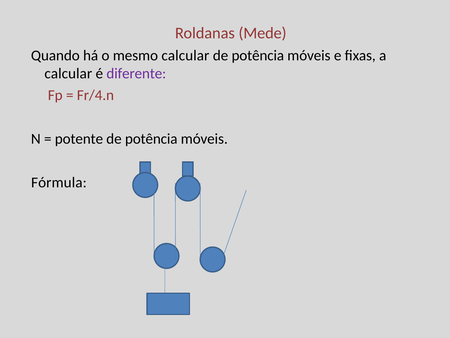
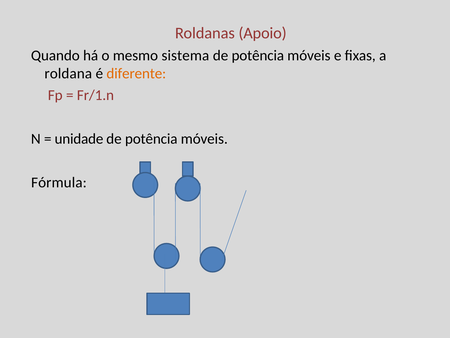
Mede: Mede -> Apoio
mesmo calcular: calcular -> sistema
calcular at (68, 73): calcular -> roldana
diferente colour: purple -> orange
Fr/4.n: Fr/4.n -> Fr/1.n
potente: potente -> unidade
